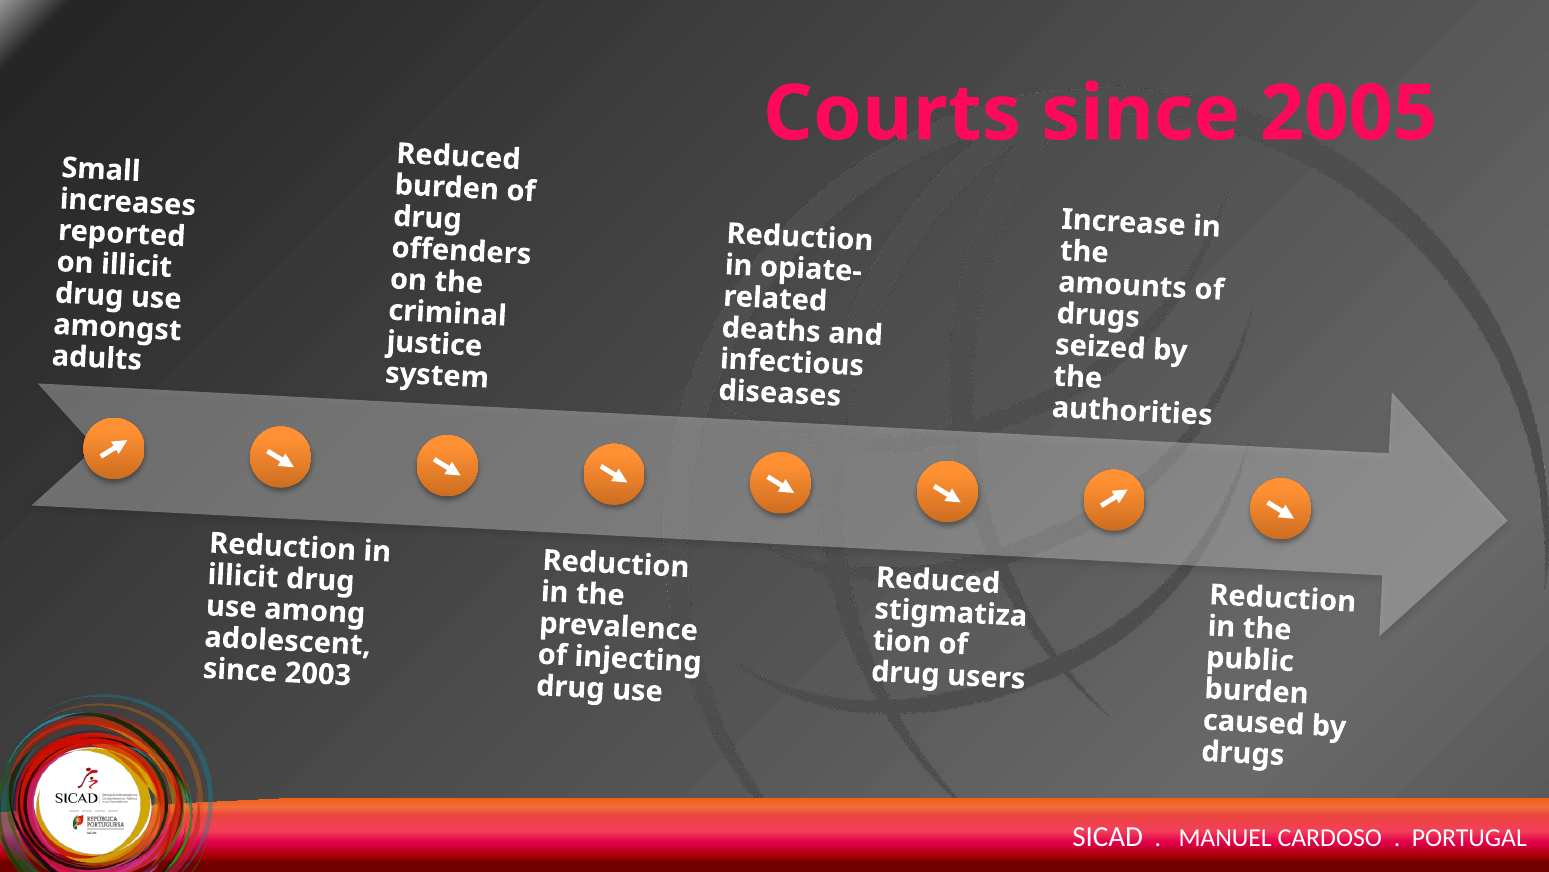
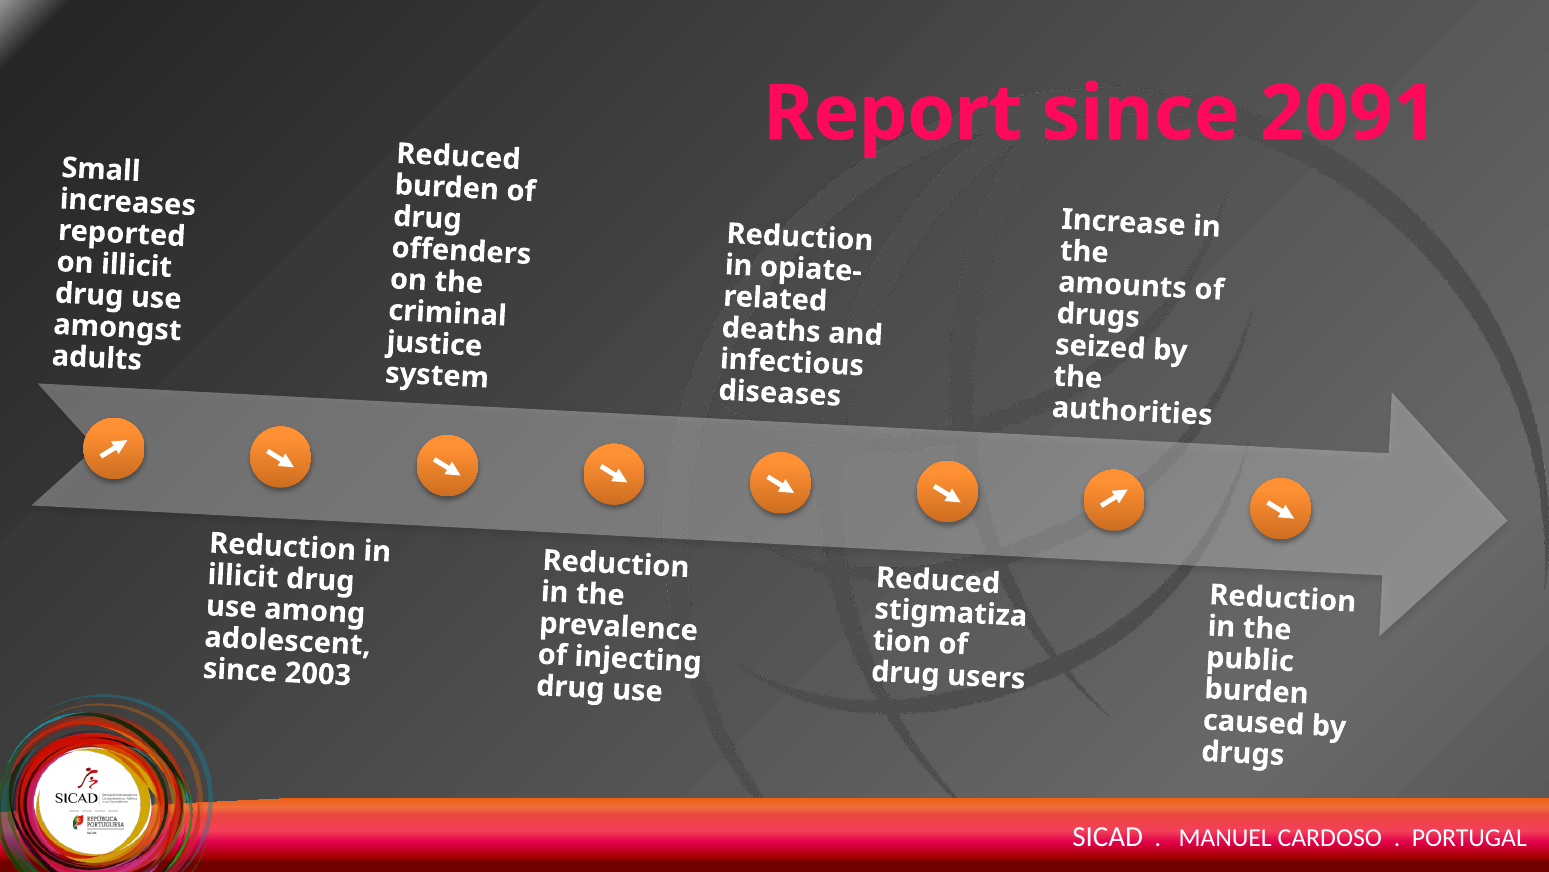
Courts: Courts -> Report
2005: 2005 -> 2091
